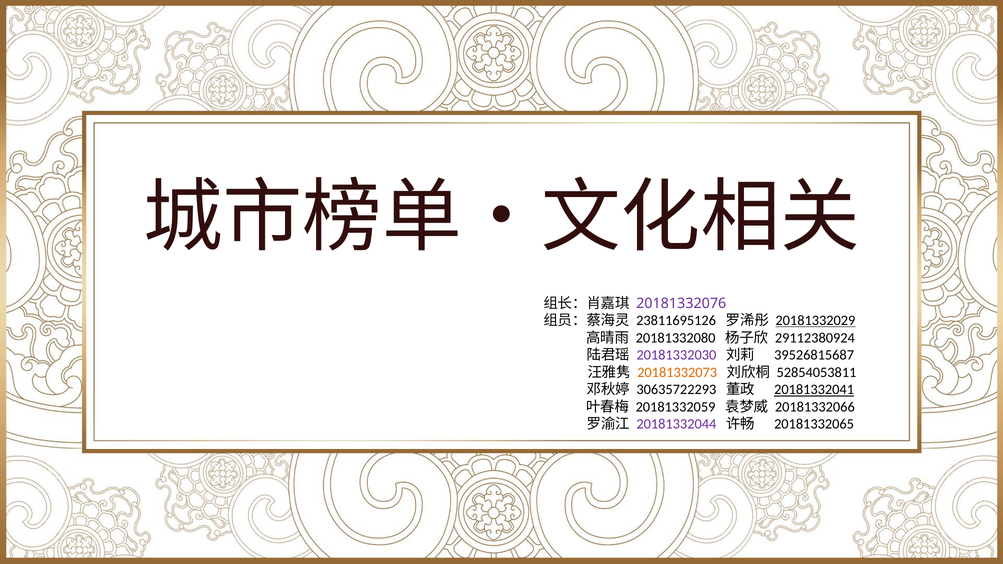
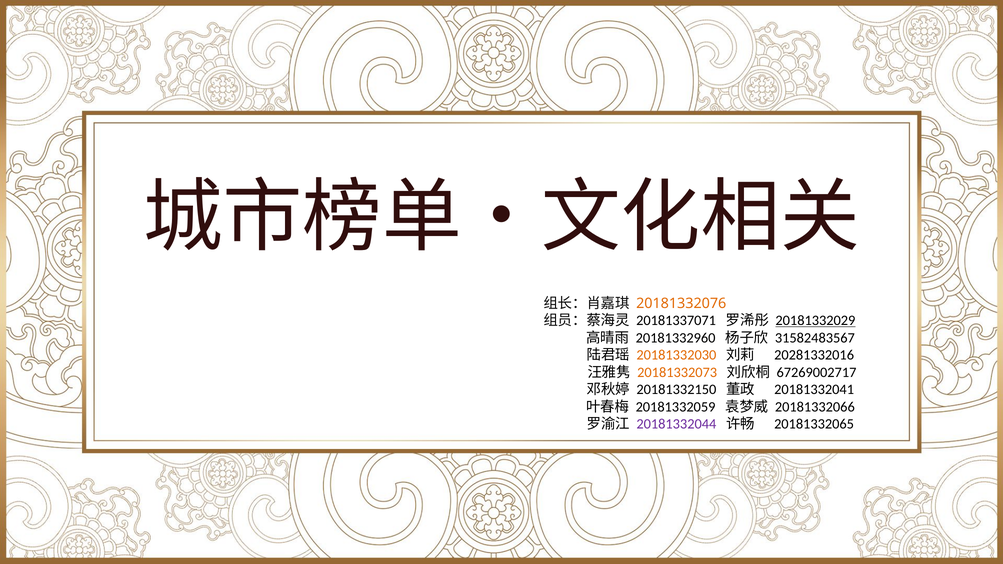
20181332076 colour: purple -> orange
23811695126: 23811695126 -> 20181337071
20181332080: 20181332080 -> 20181332960
29112380924: 29112380924 -> 31582483567
20181332030 colour: purple -> orange
39526815687: 39526815687 -> 20281332016
52854053811: 52854053811 -> 67269002717
30635722293: 30635722293 -> 20181332150
20181332041 underline: present -> none
